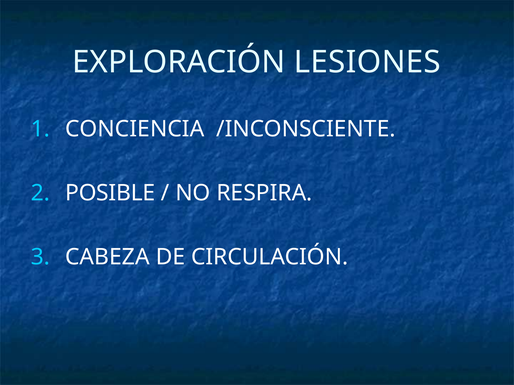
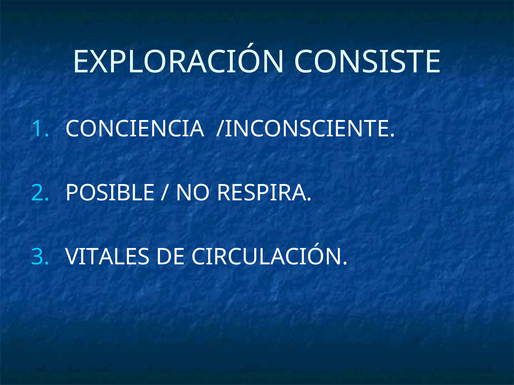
LESIONES: LESIONES -> CONSISTE
CABEZA: CABEZA -> VITALES
